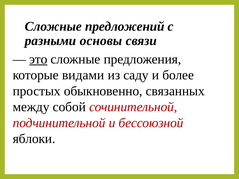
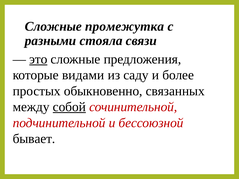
предложений: предложений -> промежутка
основы: основы -> стояла
собой underline: none -> present
яблоки: яблоки -> бывает
